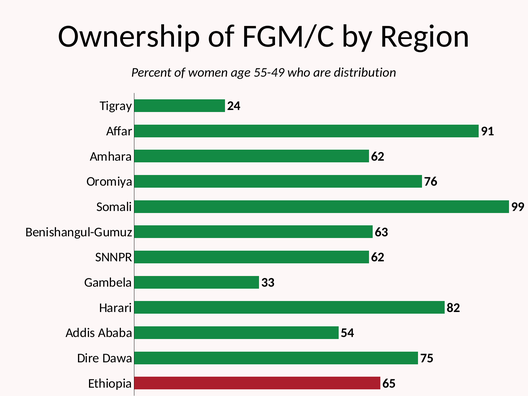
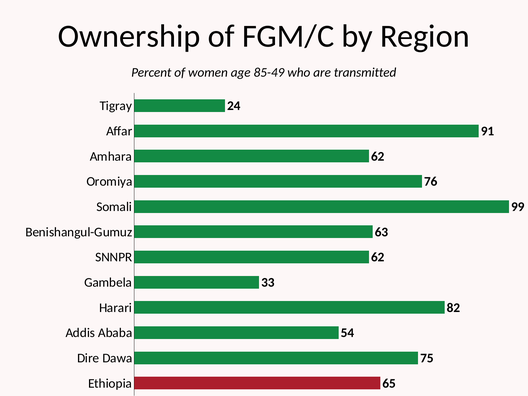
55-49: 55-49 -> 85-49
distribution: distribution -> transmitted
